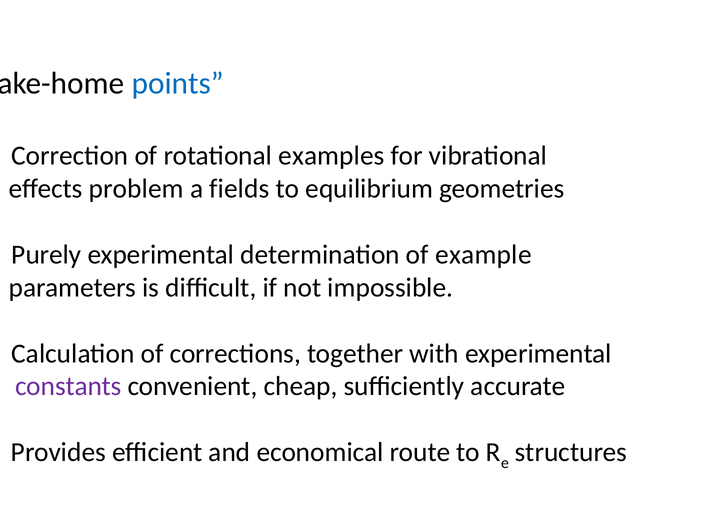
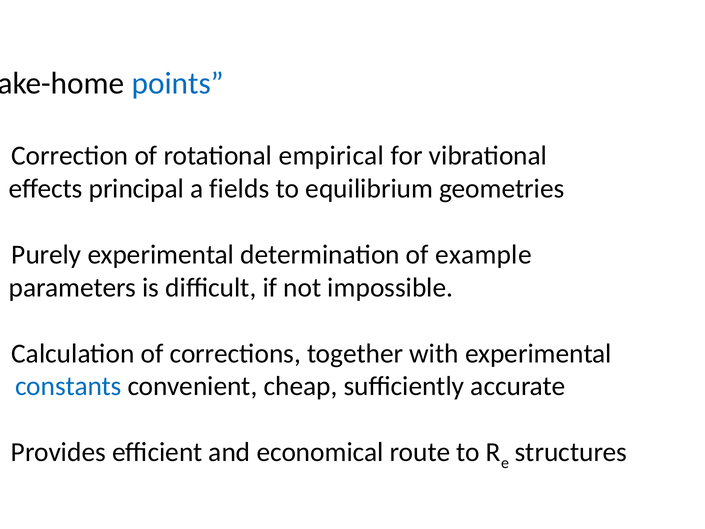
examples: examples -> empirical
problem: problem -> principal
constants colour: purple -> blue
